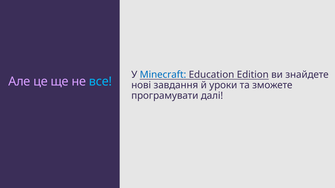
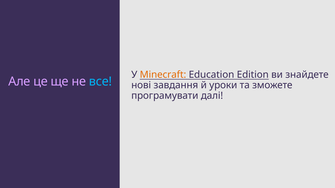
Minecraft colour: blue -> orange
